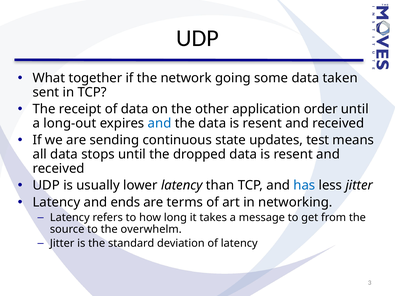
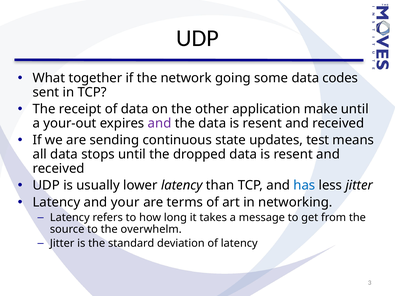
taken: taken -> codes
order: order -> make
long-out: long-out -> your-out
and at (160, 123) colour: blue -> purple
ends: ends -> your
